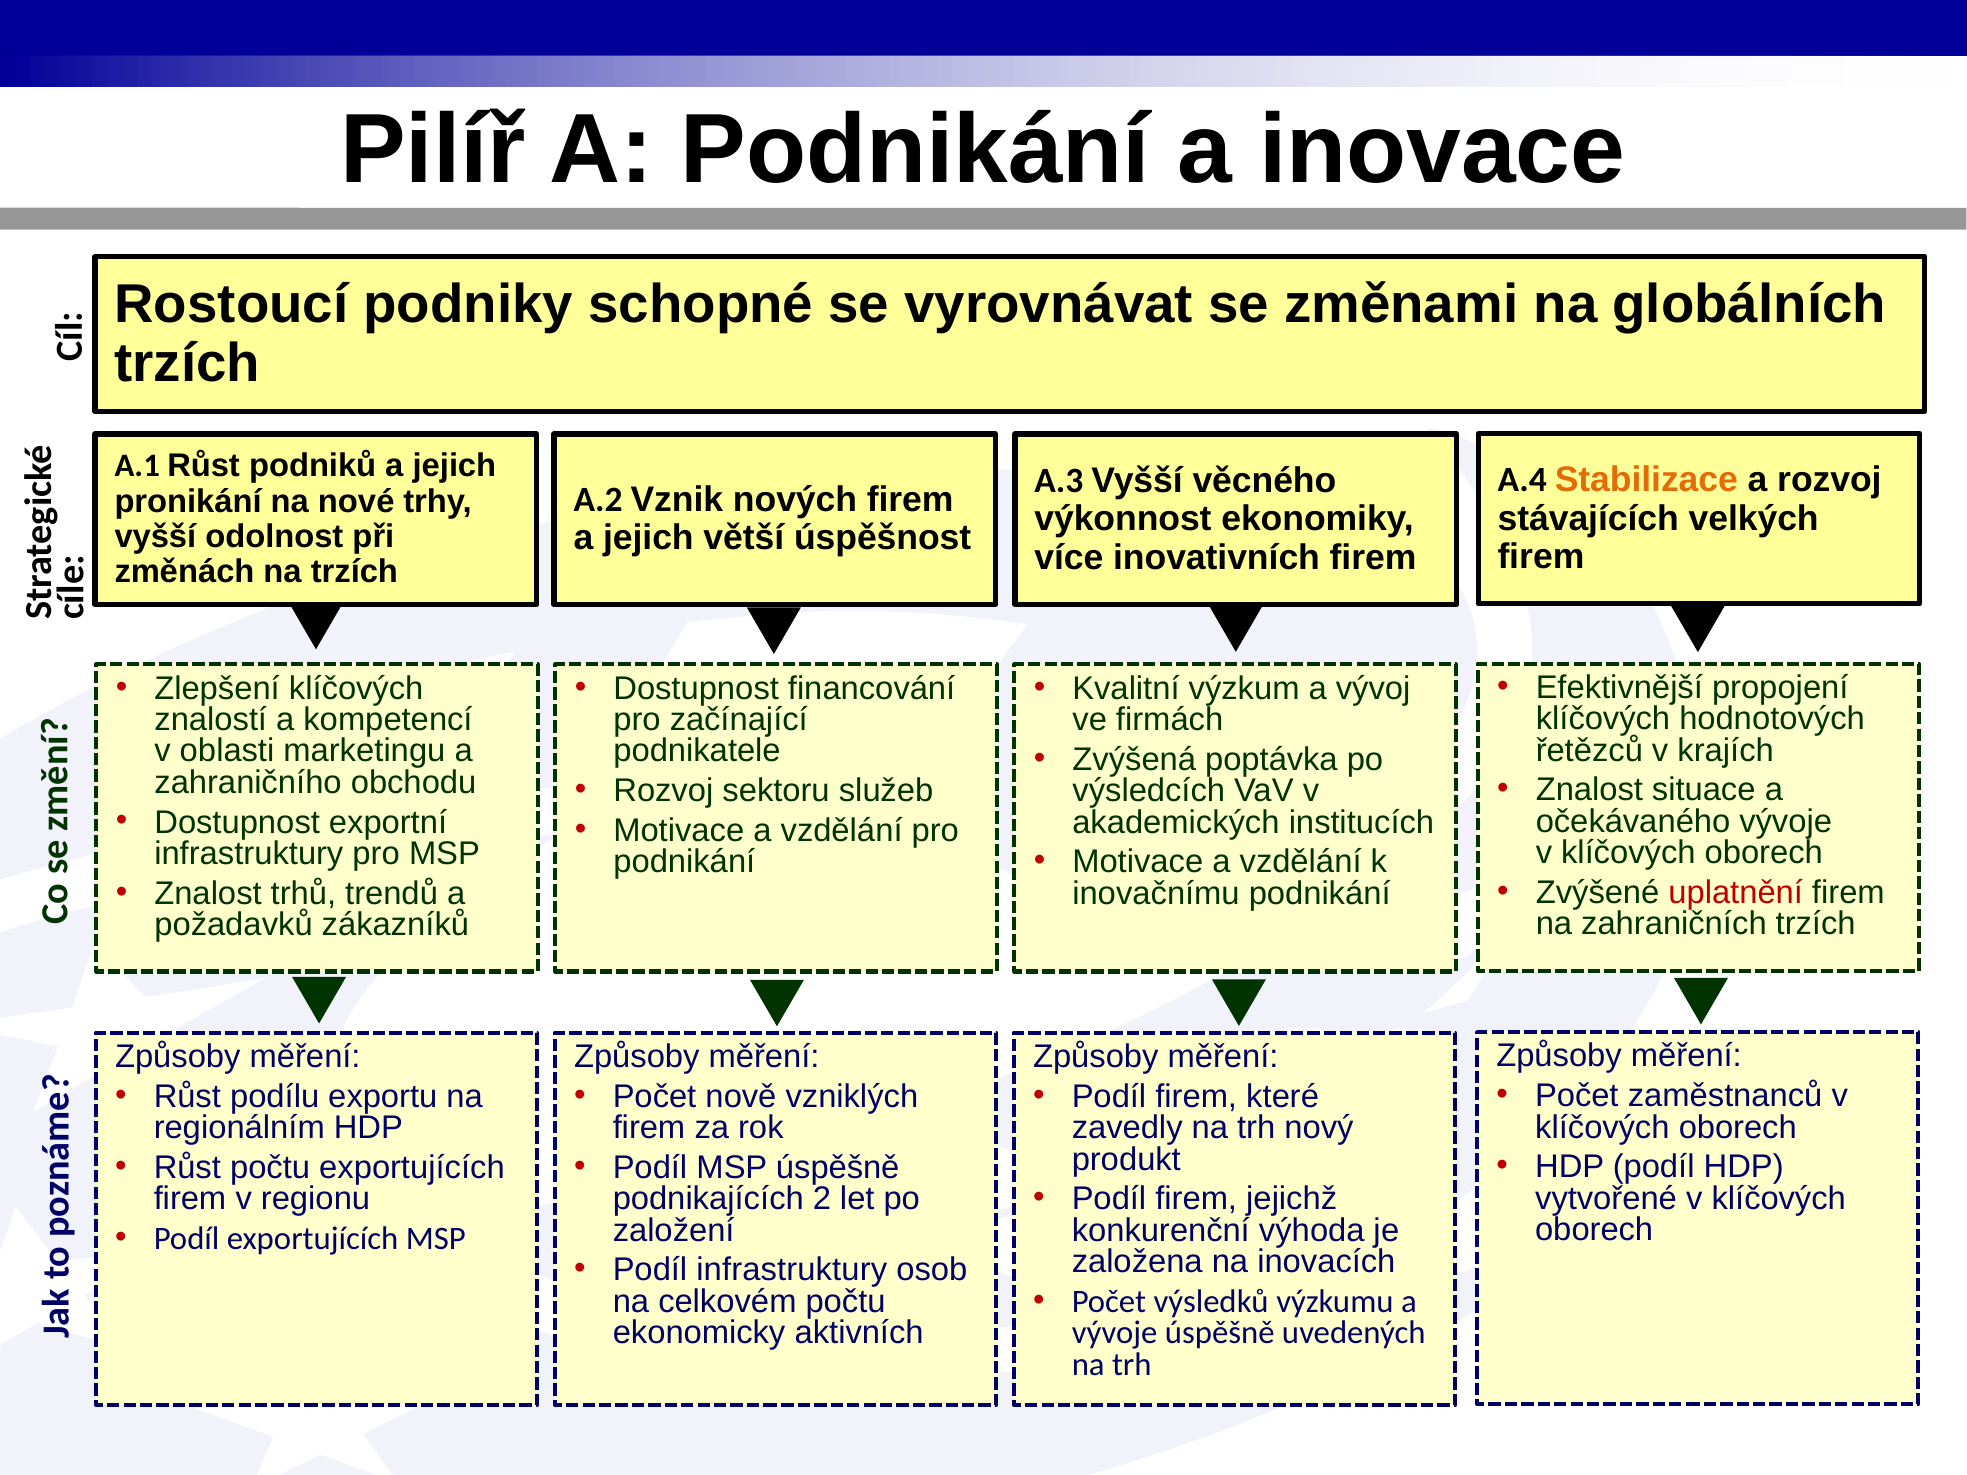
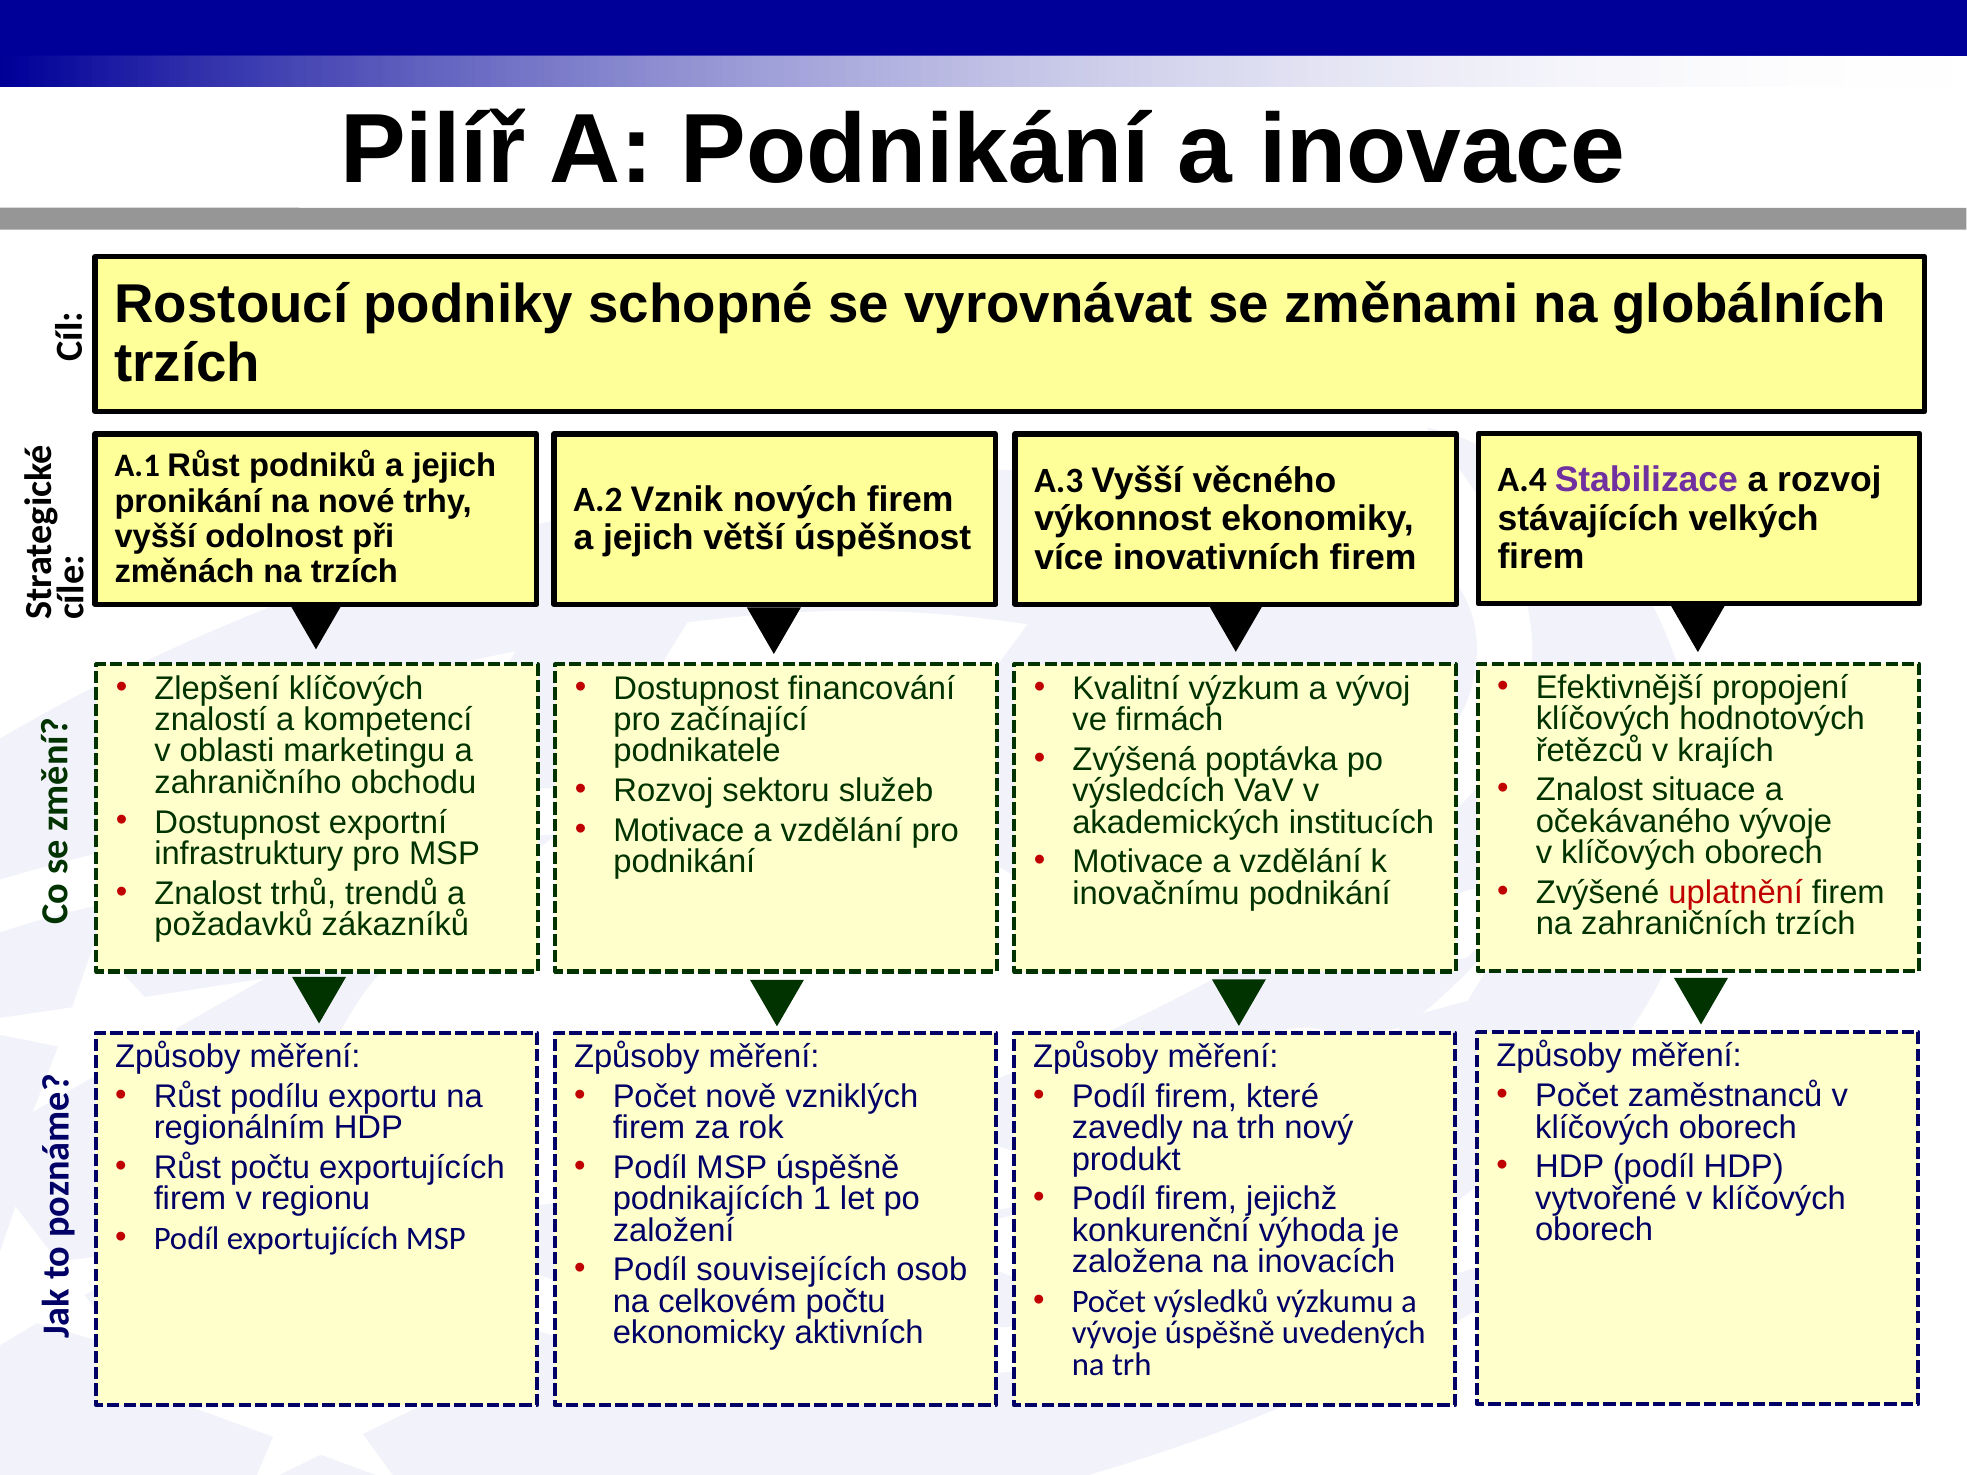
Stabilizace colour: orange -> purple
2: 2 -> 1
Podíl infrastruktury: infrastruktury -> souvisejících
